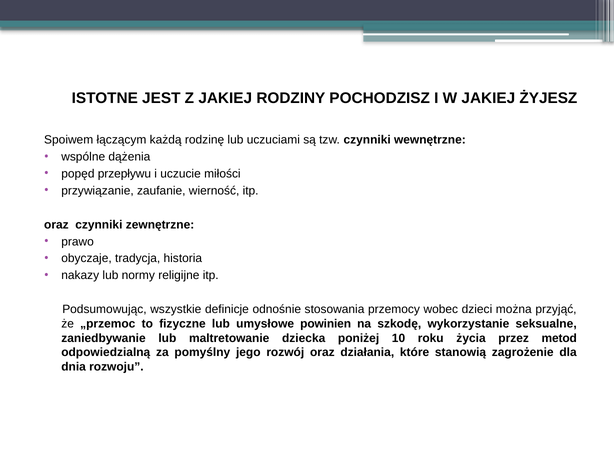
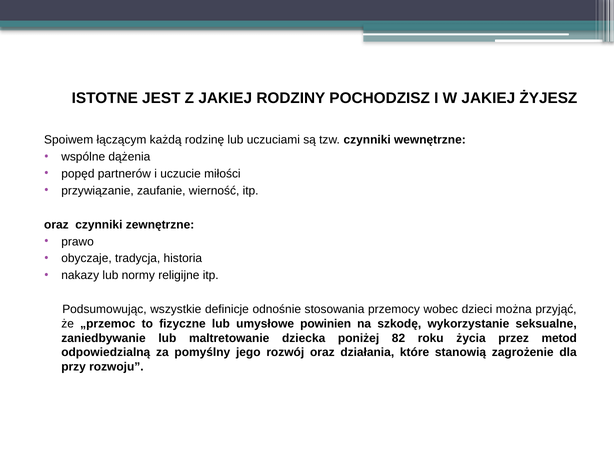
przepływu: przepływu -> partnerów
10: 10 -> 82
dnia: dnia -> przy
